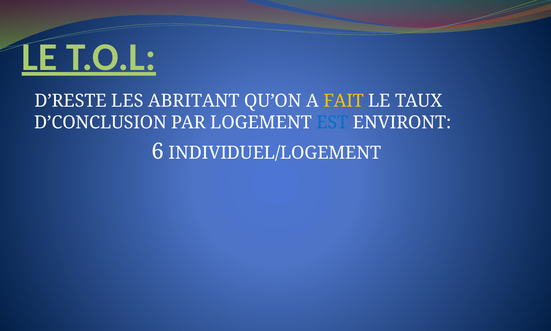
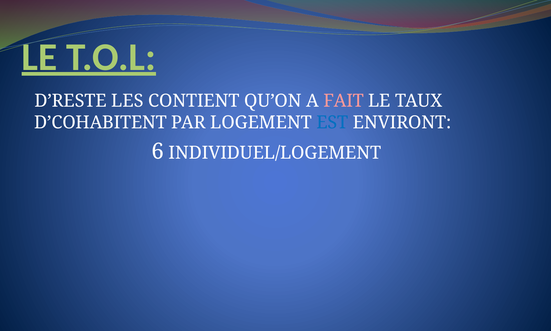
ABRITANT: ABRITANT -> CONTIENT
FAIT colour: yellow -> pink
D’CONCLUSION: D’CONCLUSION -> D’COHABITENT
